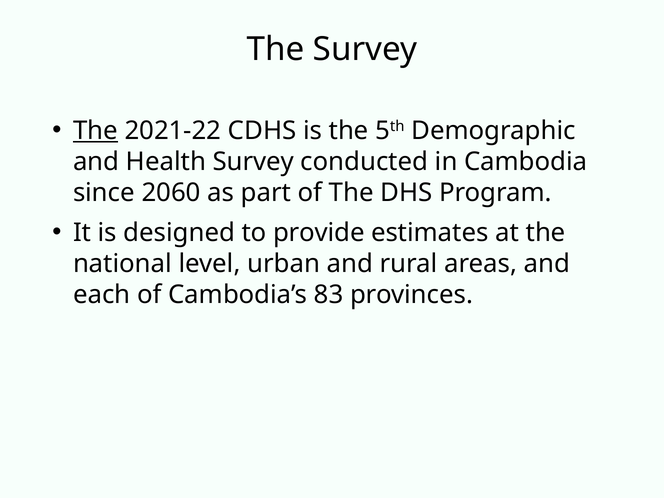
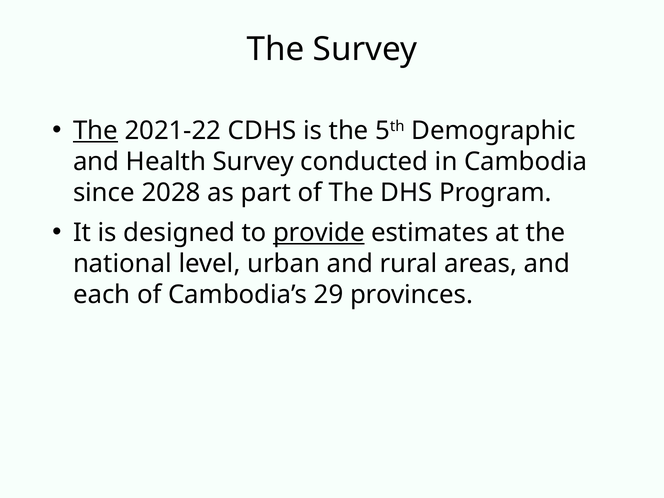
2060: 2060 -> 2028
provide underline: none -> present
83: 83 -> 29
